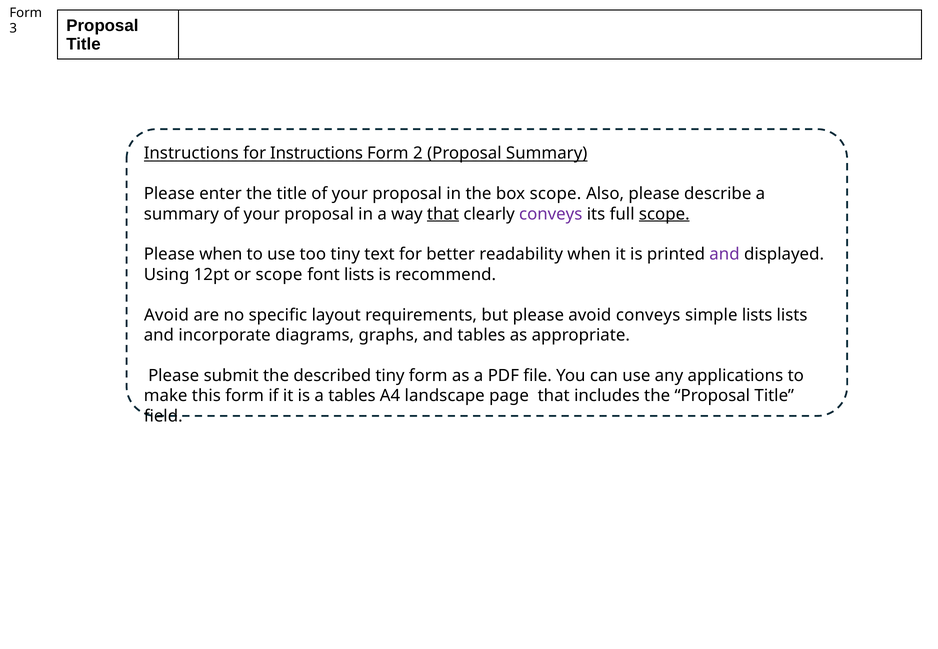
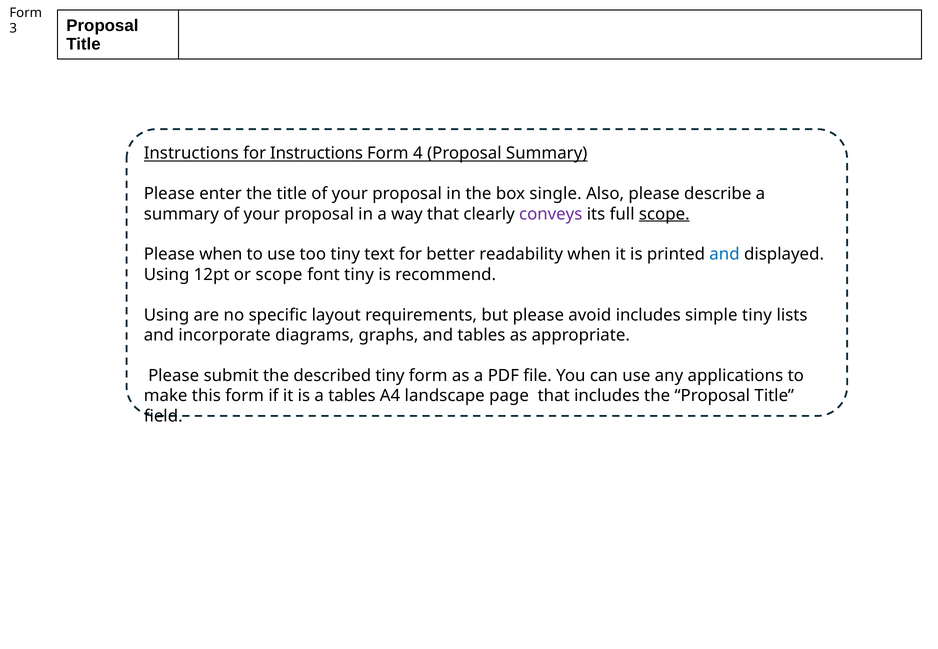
2: 2 -> 4
box scope: scope -> single
that at (443, 214) underline: present -> none
and at (724, 255) colour: purple -> blue
font lists: lists -> tiny
Avoid at (166, 315): Avoid -> Using
avoid conveys: conveys -> includes
simple lists: lists -> tiny
